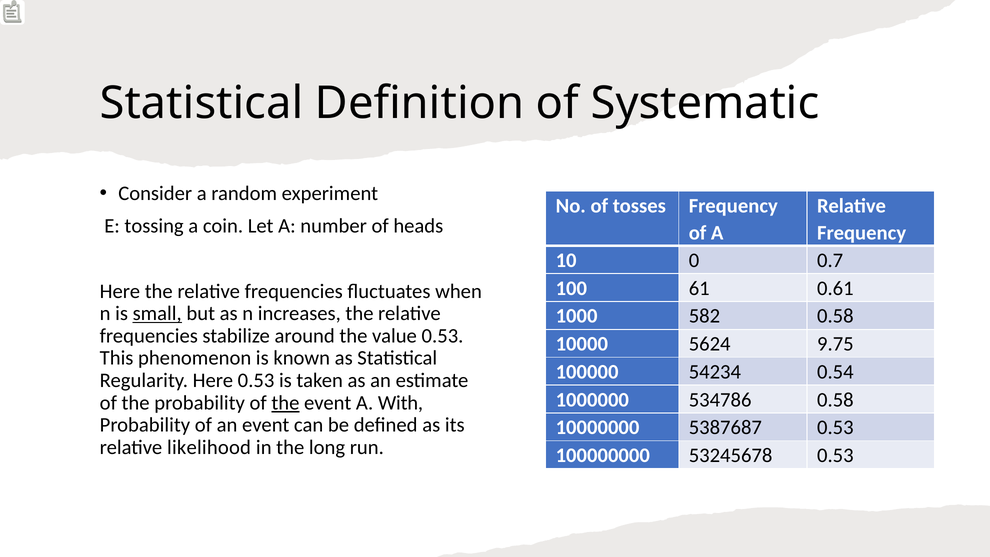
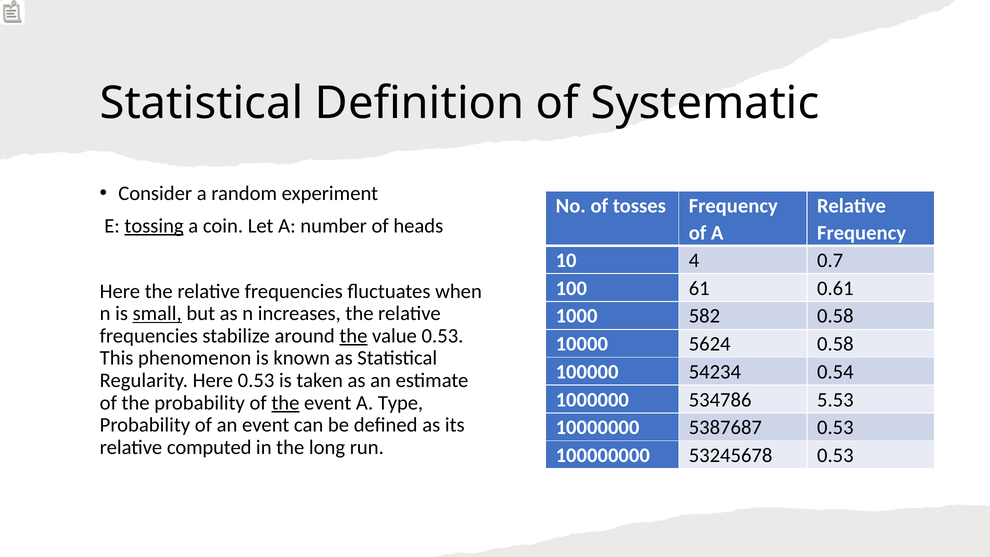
tossing underline: none -> present
0: 0 -> 4
the at (353, 336) underline: none -> present
5624 9.75: 9.75 -> 0.58
534786 0.58: 0.58 -> 5.53
With: With -> Type
likelihood: likelihood -> computed
